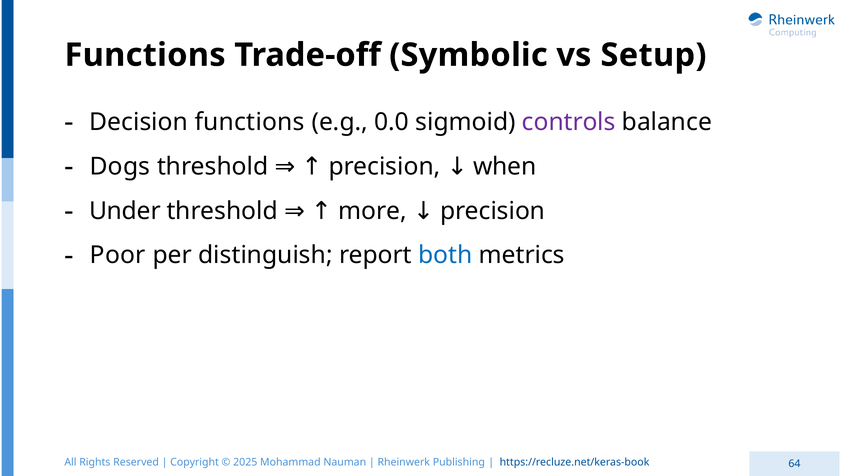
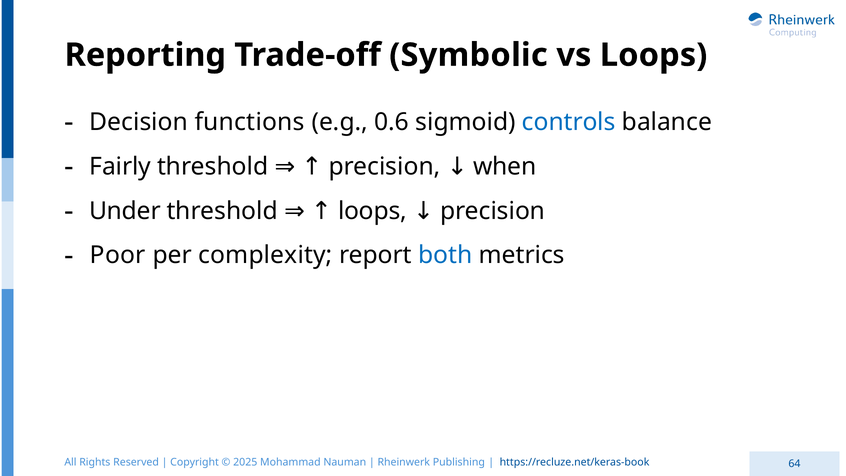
Functions at (145, 55): Functions -> Reporting
vs Setup: Setup -> Loops
0.0: 0.0 -> 0.6
controls colour: purple -> blue
Dogs: Dogs -> Fairly
threshold more: more -> loops
distinguish: distinguish -> complexity
